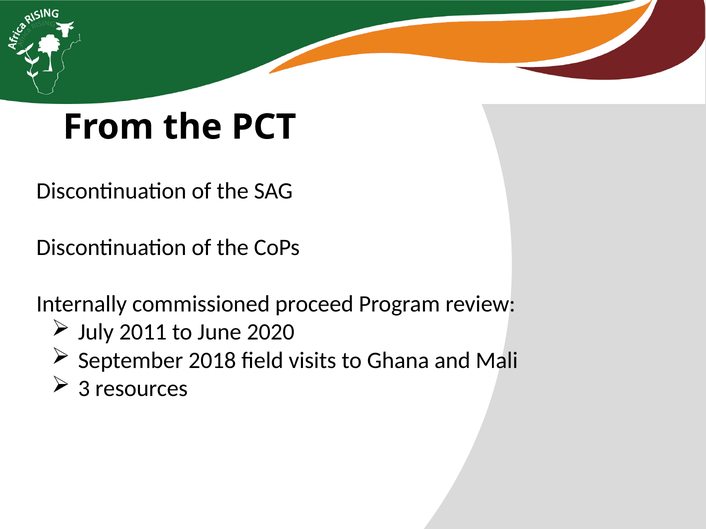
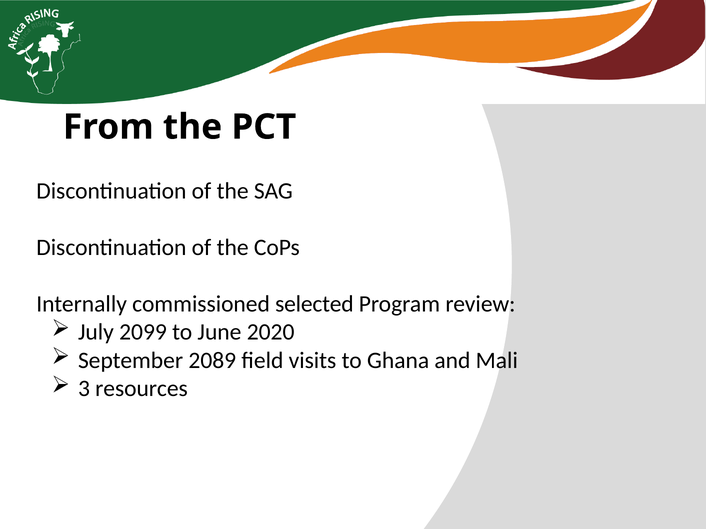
proceed: proceed -> selected
2011: 2011 -> 2099
2018: 2018 -> 2089
